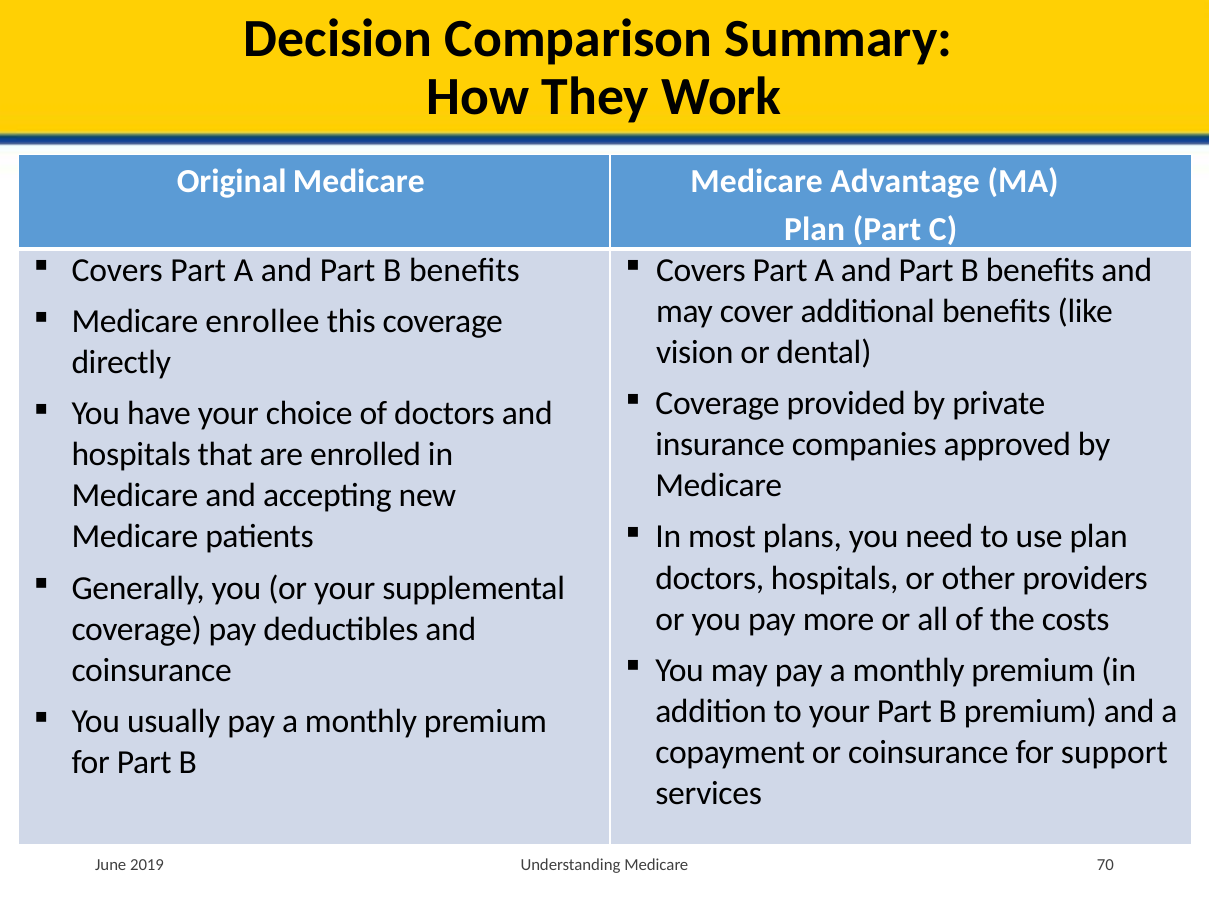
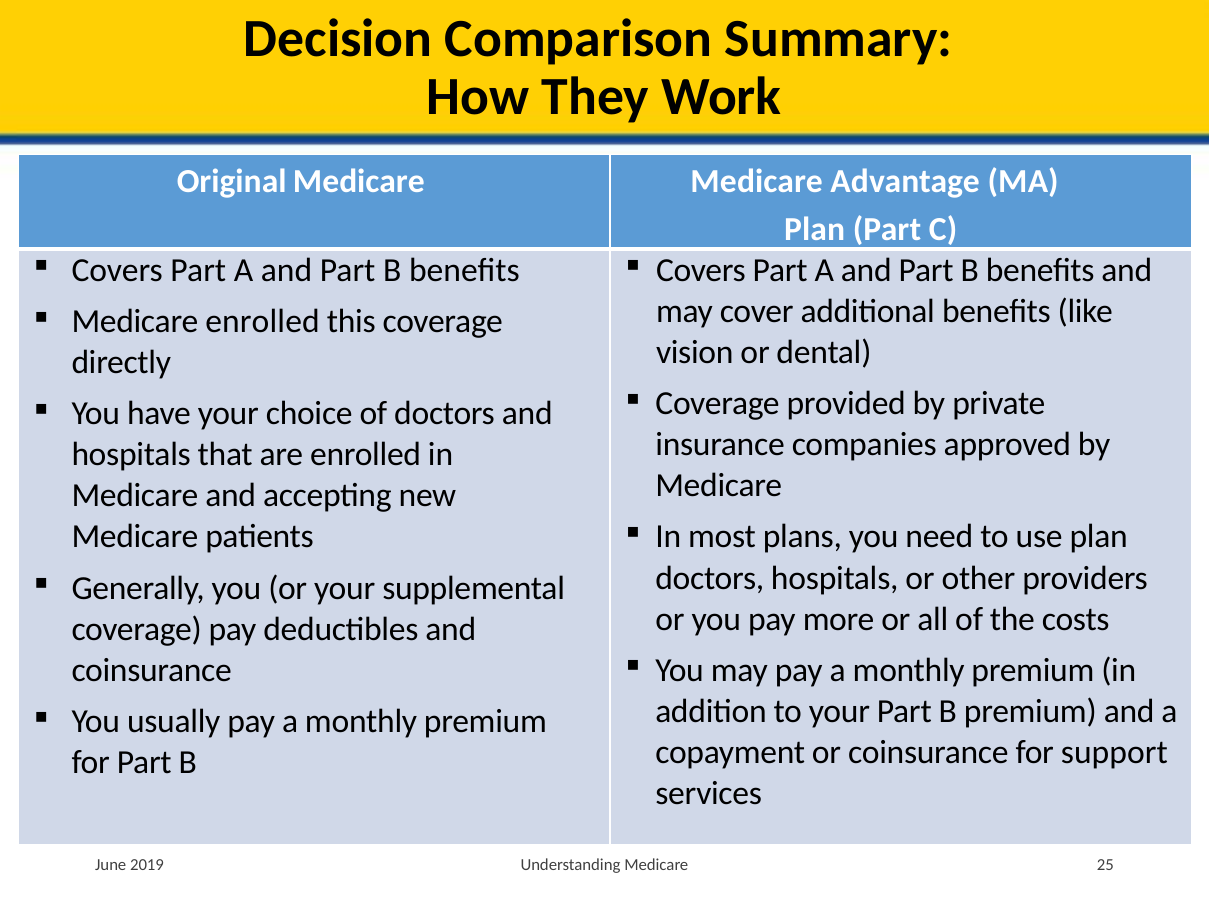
Medicare enrollee: enrollee -> enrolled
70: 70 -> 25
